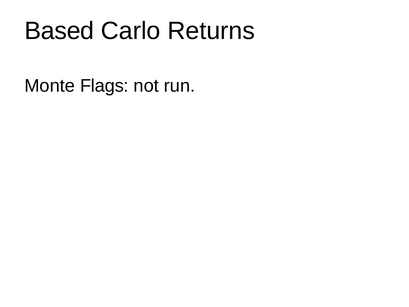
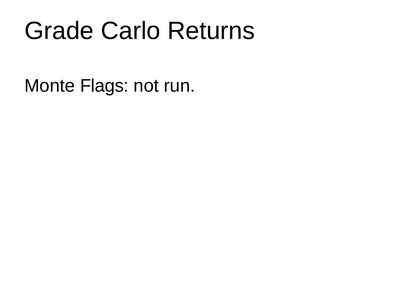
Based: Based -> Grade
